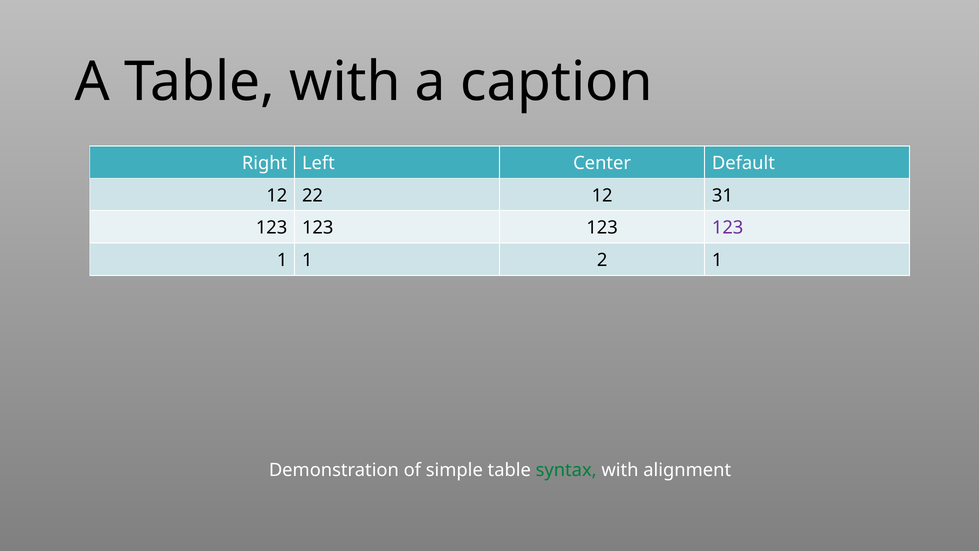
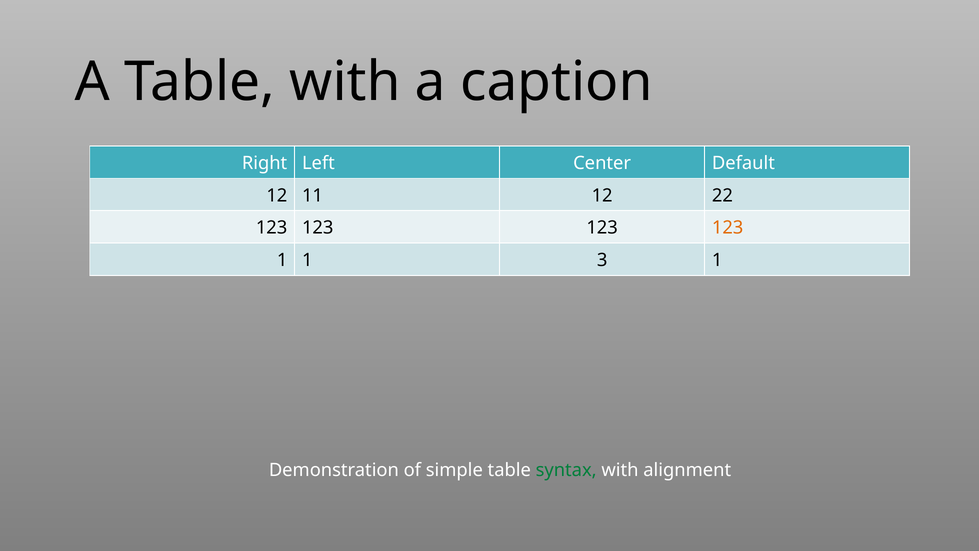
22: 22 -> 11
31: 31 -> 22
123 at (728, 228) colour: purple -> orange
2: 2 -> 3
